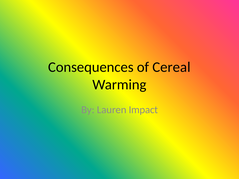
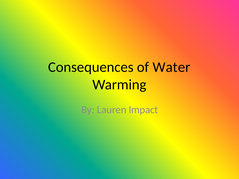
Cereal: Cereal -> Water
